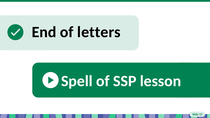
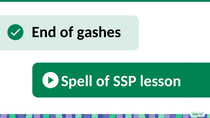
letters: letters -> gashes
